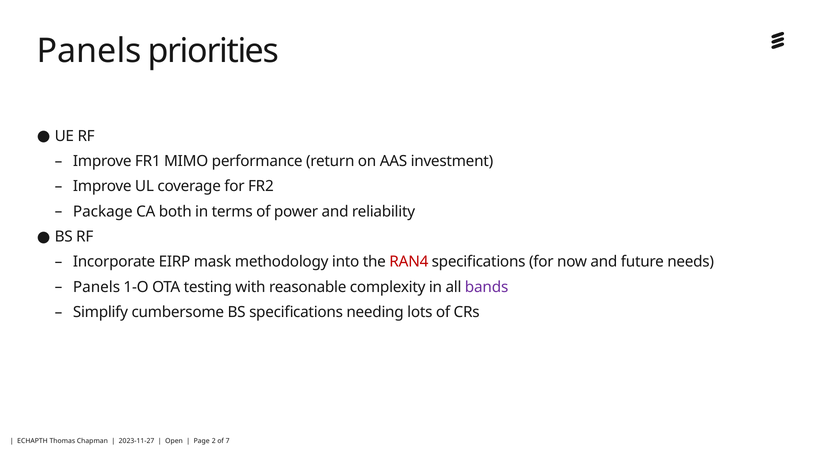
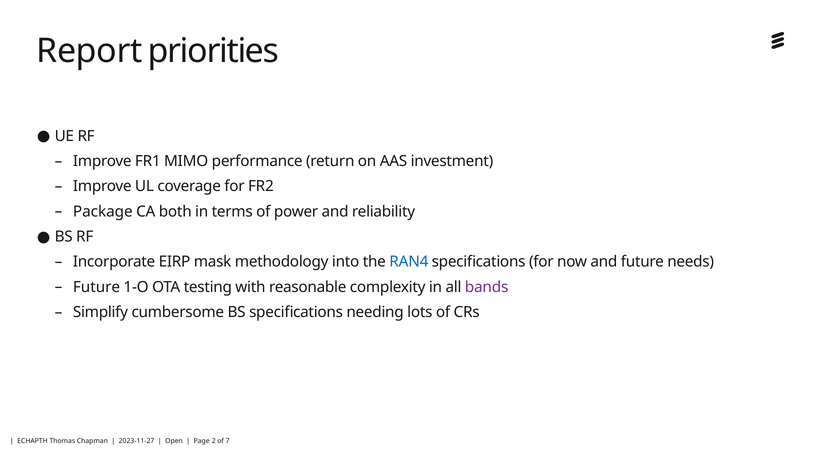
Panels at (89, 51): Panels -> Report
RAN4 colour: red -> blue
Panels at (97, 287): Panels -> Future
